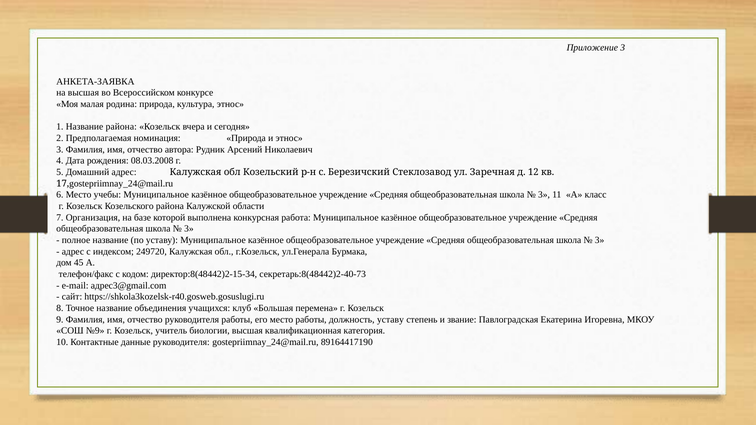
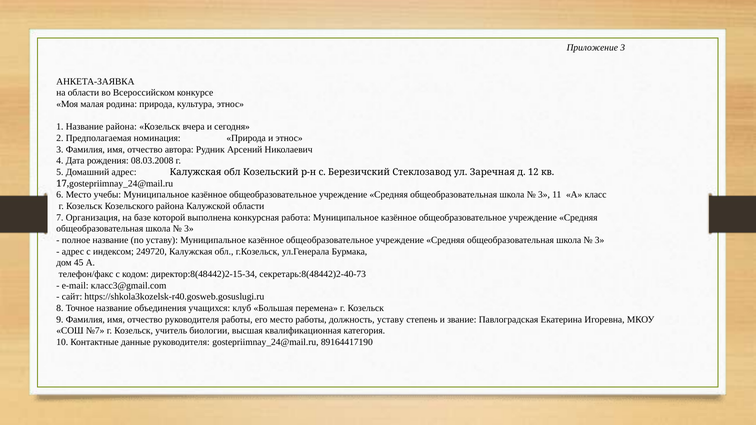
на высшая: высшая -> области
адрес3@gmail.com: адрес3@gmail.com -> класс3@gmail.com
№9: №9 -> №7
